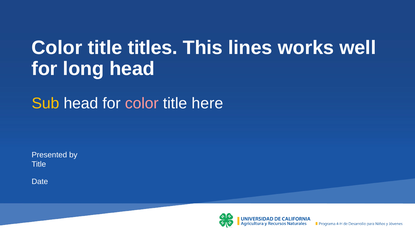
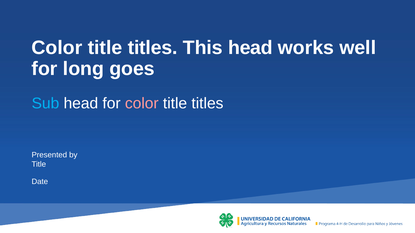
This lines: lines -> head
long head: head -> goes
Sub colour: yellow -> light blue
here at (207, 103): here -> titles
